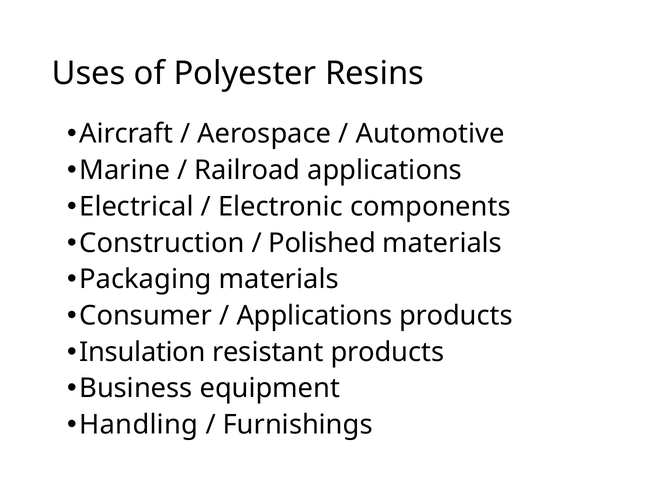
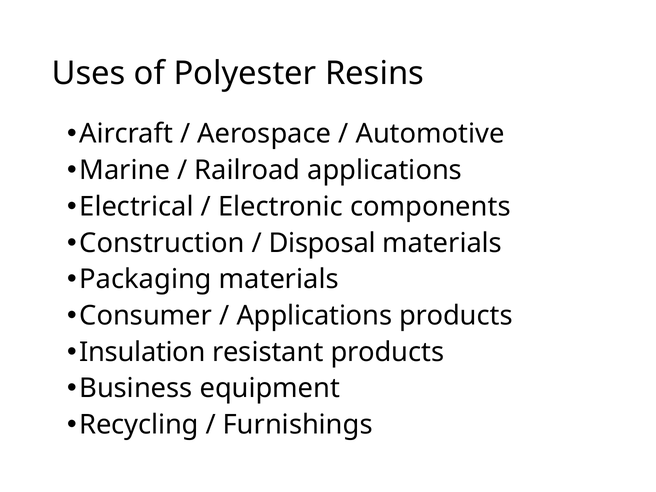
Polished: Polished -> Disposal
Handling: Handling -> Recycling
